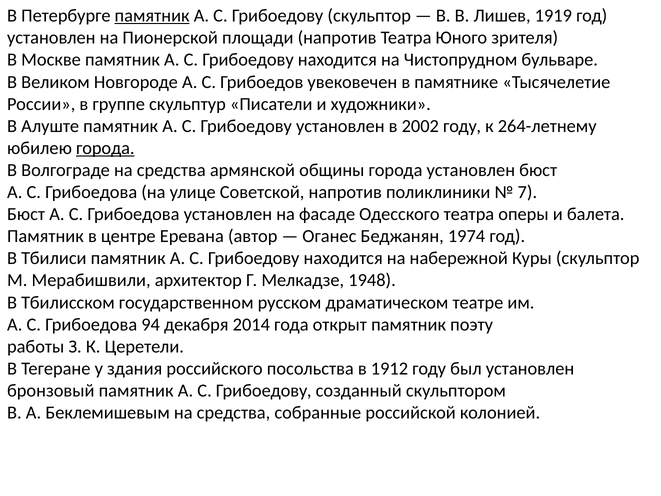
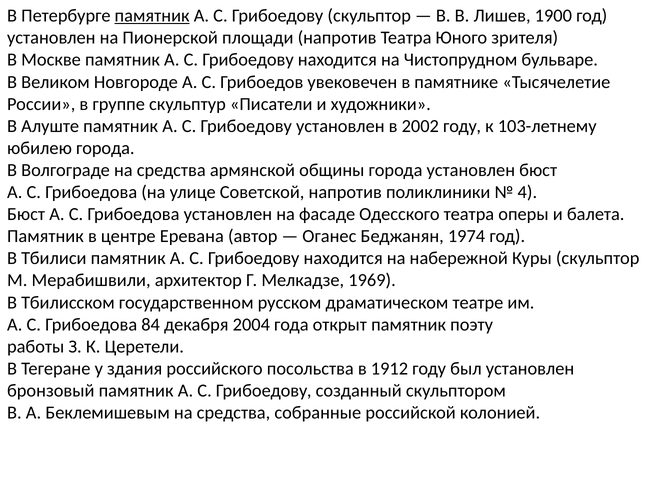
1919: 1919 -> 1900
264-летнему: 264-летнему -> 103-летнему
города at (105, 148) underline: present -> none
7: 7 -> 4
1948: 1948 -> 1969
94: 94 -> 84
2014: 2014 -> 2004
